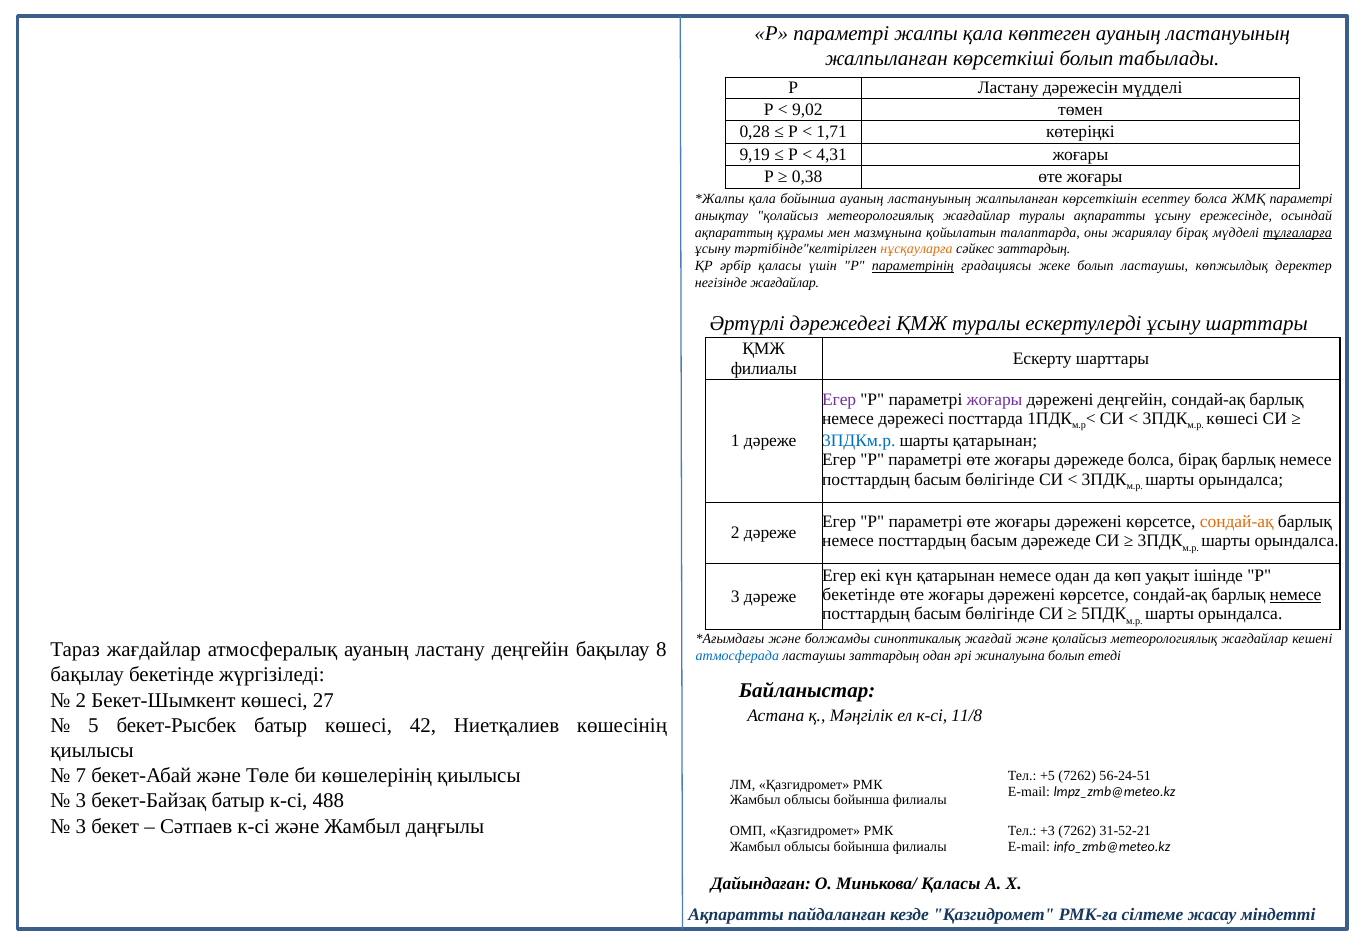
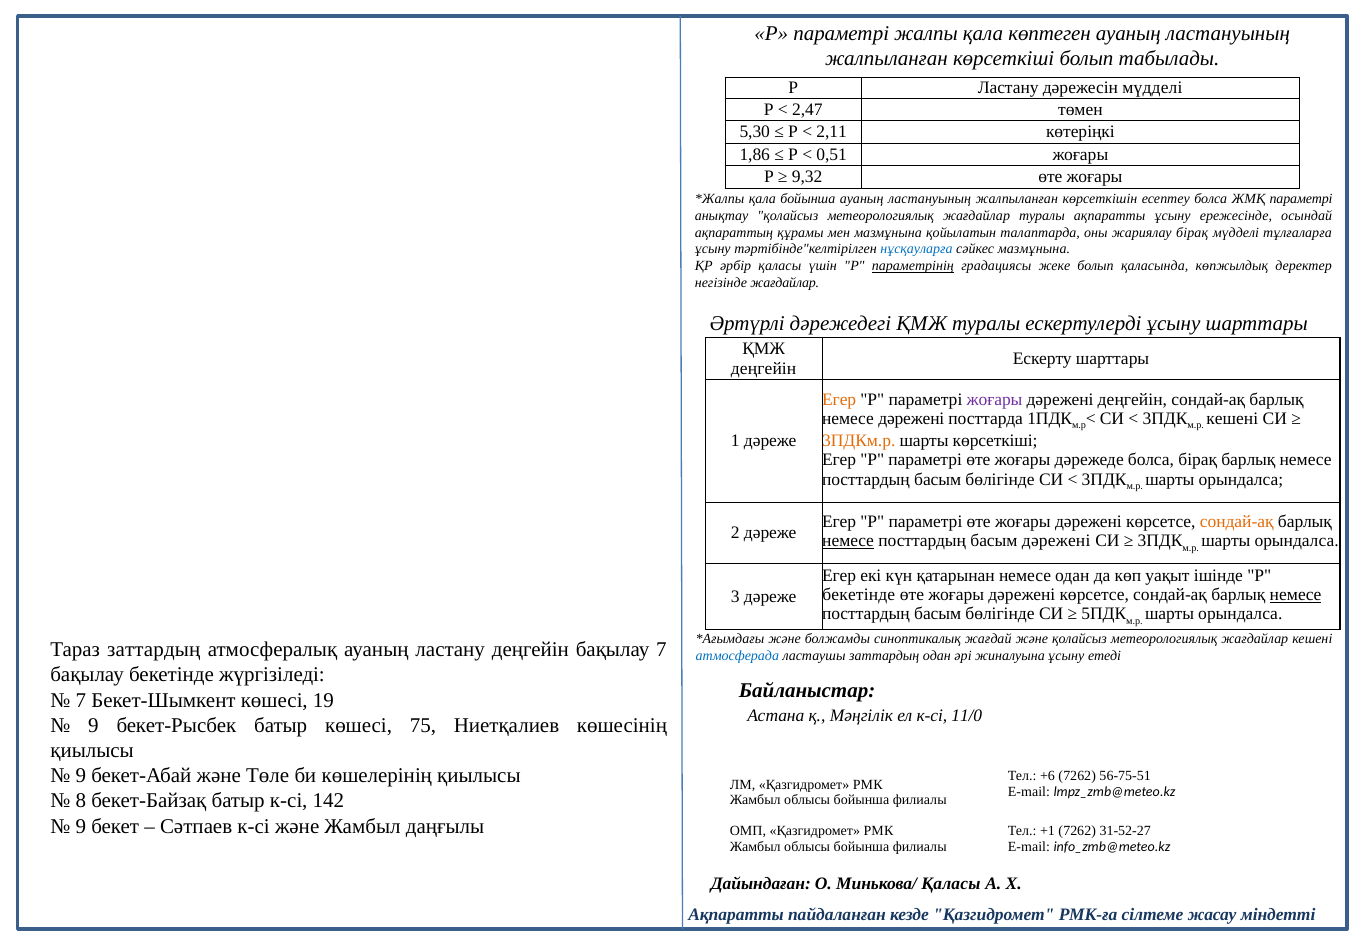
9,02: 9,02 -> 2,47
0,28: 0,28 -> 5,30
1,71: 1,71 -> 2,11
9,19: 9,19 -> 1,86
4,31: 4,31 -> 0,51
0,38: 0,38 -> 9,32
тұлғаларға underline: present -> none
нұсқауларға colour: orange -> blue
сәйкес заттардың: заттардың -> мазмұнына
болып ластаушы: ластаушы -> қаласында
филиалы at (764, 368): филиалы -> деңгейін
Егер at (839, 400) colour: purple -> orange
немесе дәрежесі: дәрежесі -> дәрежені
көшесі at (1232, 419): көшесі -> кешені
3ПДКм.р colour: blue -> orange
шарты қатарынан: қатарынан -> көрсеткіші
немесе at (848, 541) underline: none -> present
басым дәрежеде: дәрежеде -> дәрежені
Тараз жағдайлар: жағдайлар -> заттардың
бақылау 8: 8 -> 7
жиналуына болып: болып -> ұсыну
2 at (81, 700): 2 -> 7
27: 27 -> 19
11/8: 11/8 -> 11/0
5 at (93, 725): 5 -> 9
42: 42 -> 75
7 at (81, 776): 7 -> 9
+5: +5 -> +6
56-24-51: 56-24-51 -> 56-75-51
3 at (81, 801): 3 -> 8
488: 488 -> 142
3 at (81, 826): 3 -> 9
+3: +3 -> +1
31-52-21: 31-52-21 -> 31-52-27
